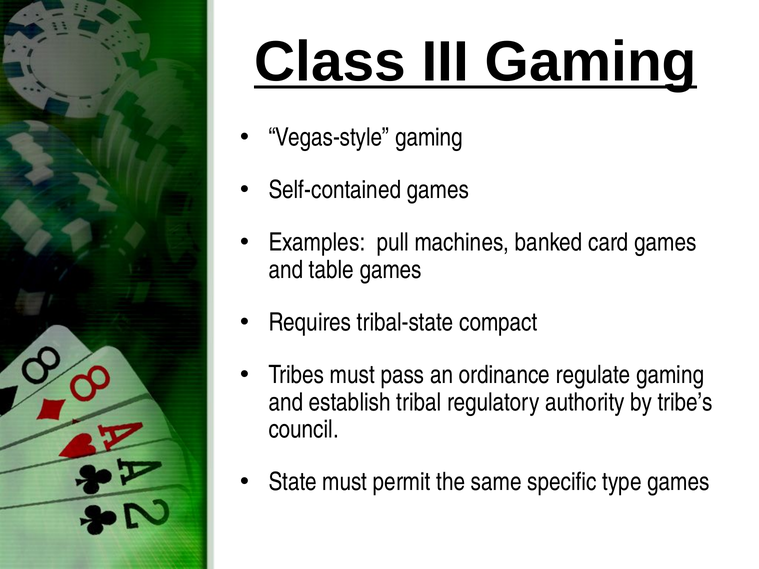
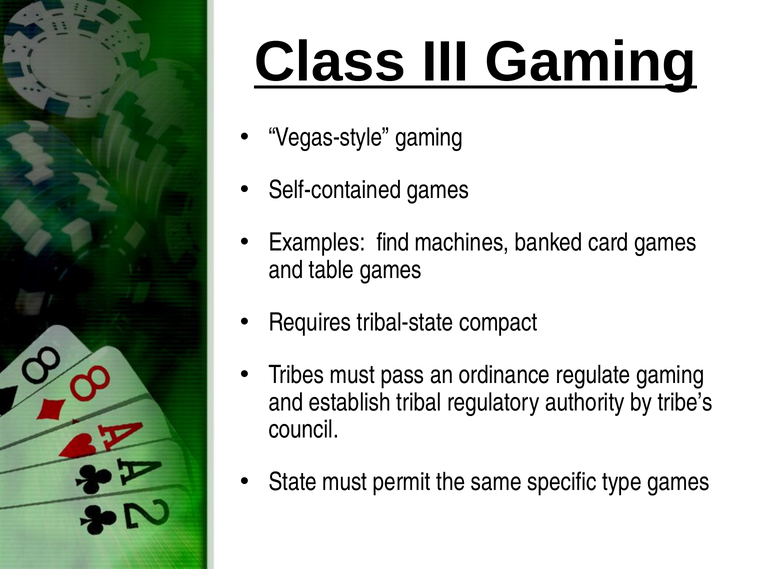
pull: pull -> find
